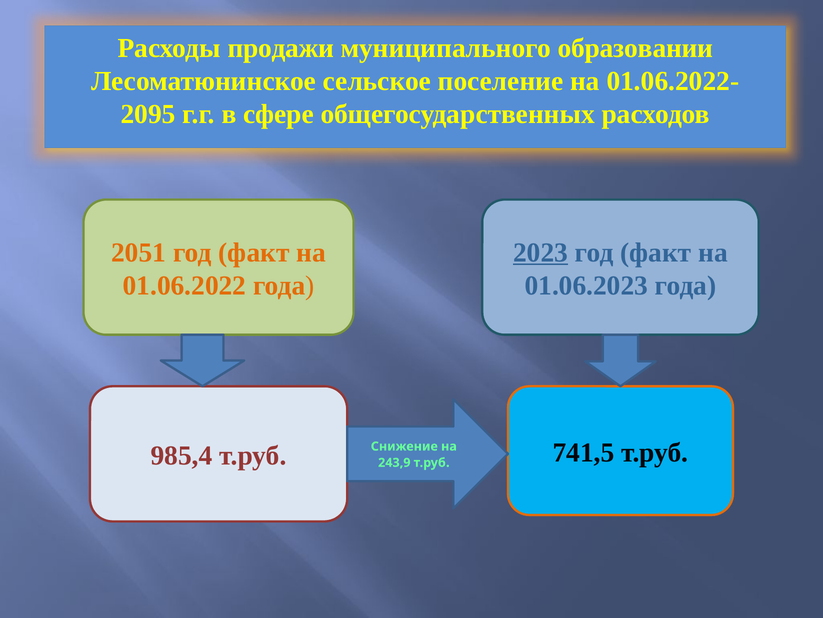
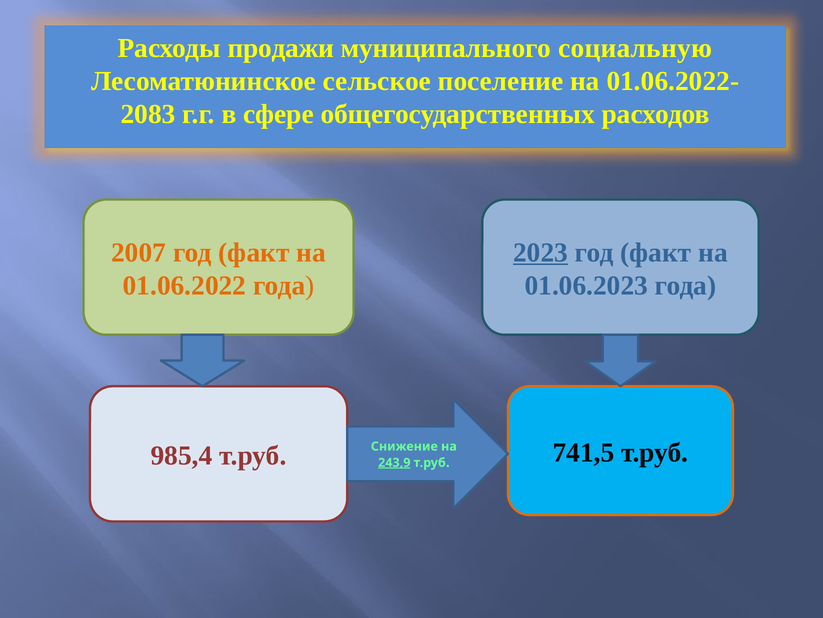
образовании: образовании -> социальную
2095: 2095 -> 2083
2051: 2051 -> 2007
243,9 underline: none -> present
